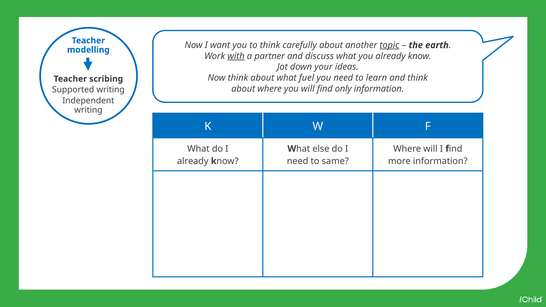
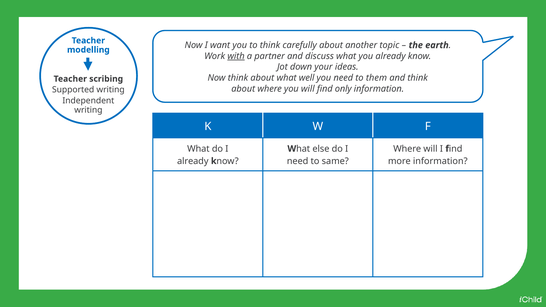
topic underline: present -> none
fuel: fuel -> well
learn: learn -> them
